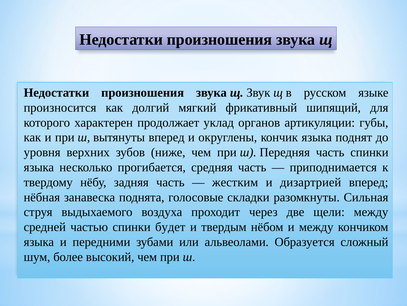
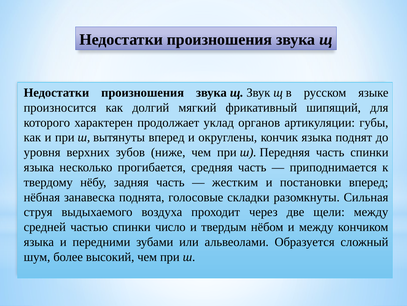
дизартрией: дизартрией -> постановки
будет: будет -> число
